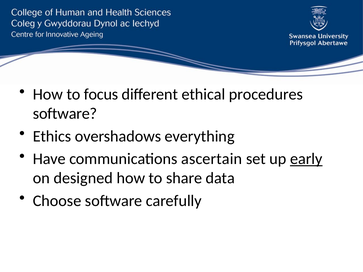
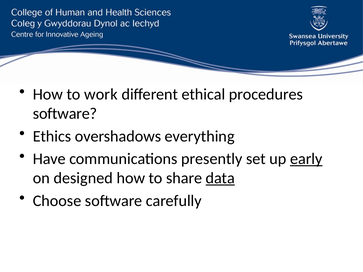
focus: focus -> work
ascertain: ascertain -> presently
data underline: none -> present
